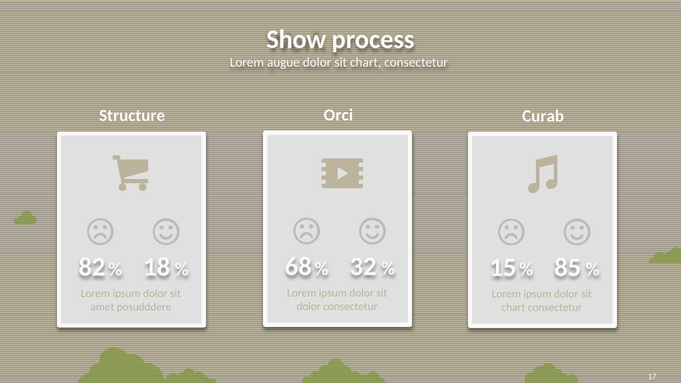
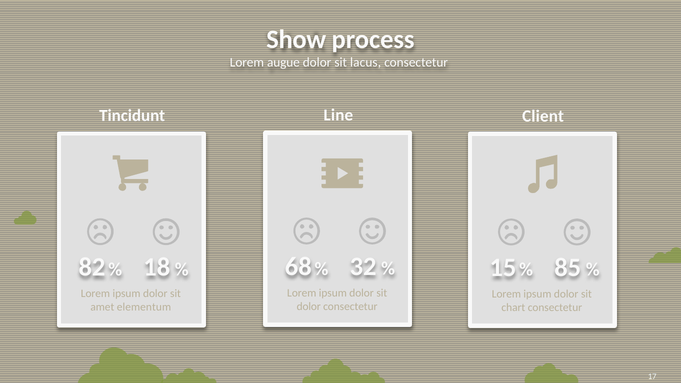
chart at (366, 63): chart -> lacus
Orci: Orci -> Line
Structure: Structure -> Tincidunt
Curab: Curab -> Client
posudddere: posudddere -> elementum
